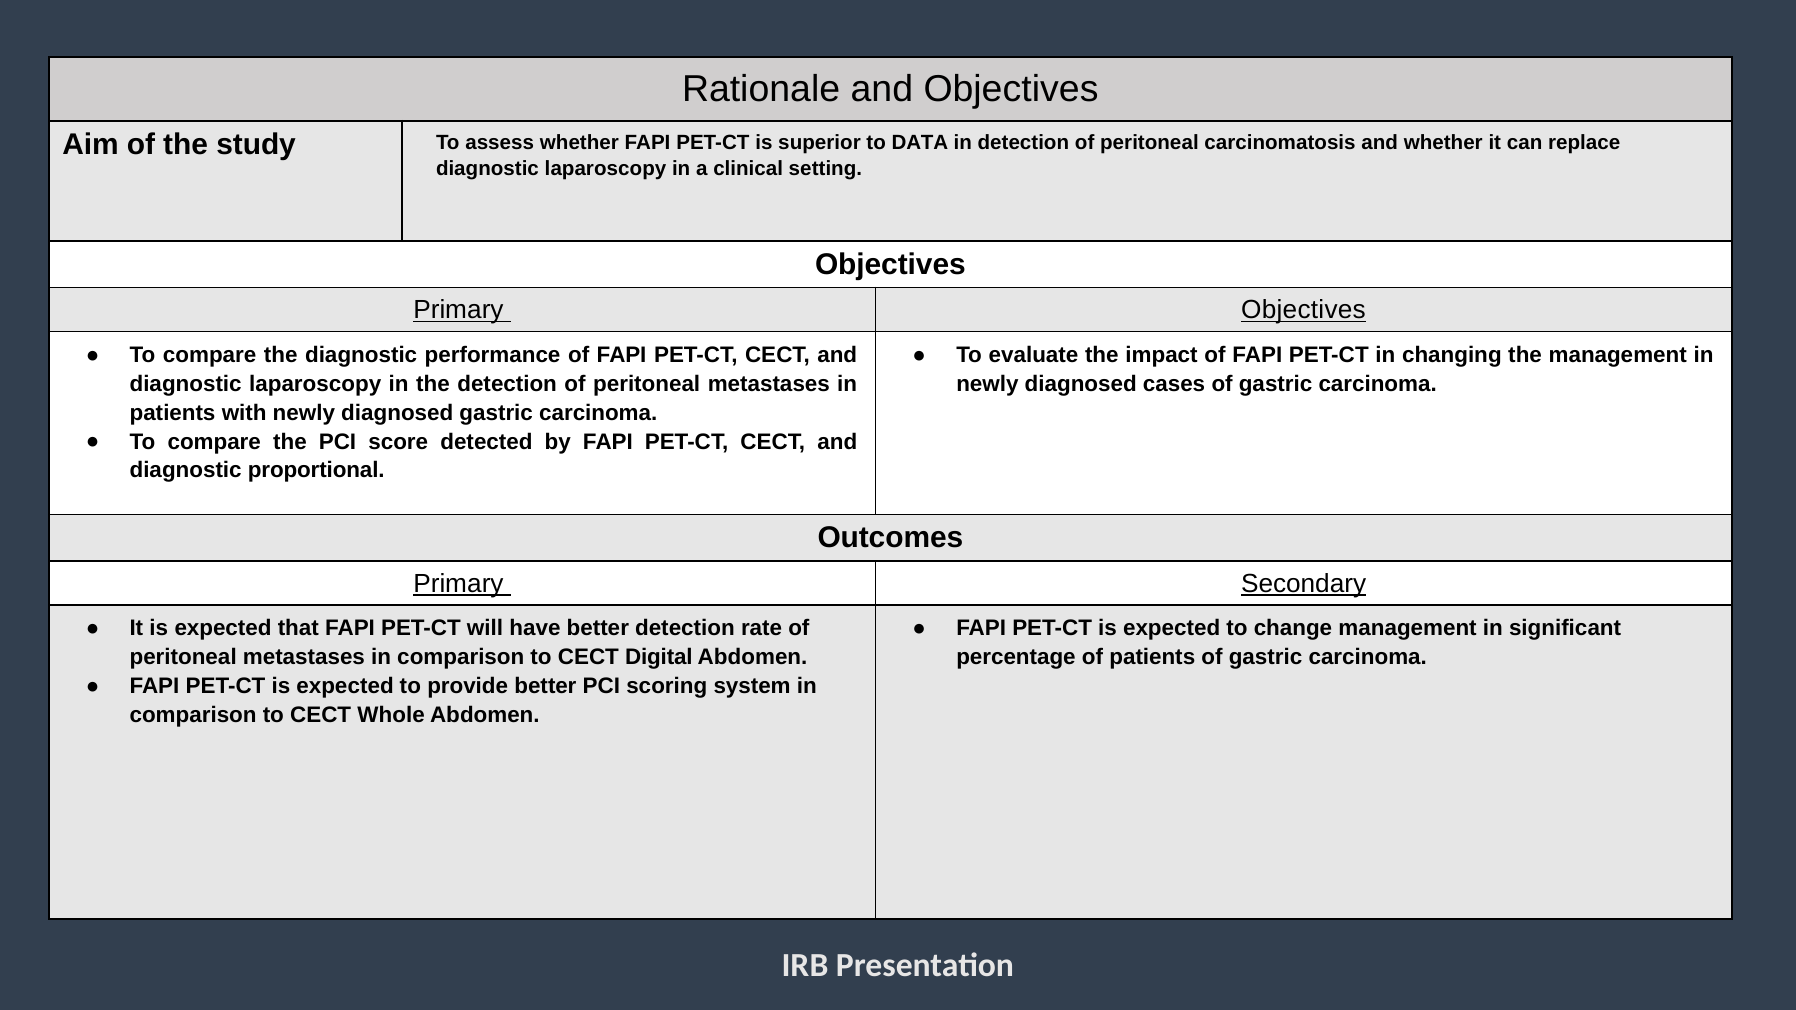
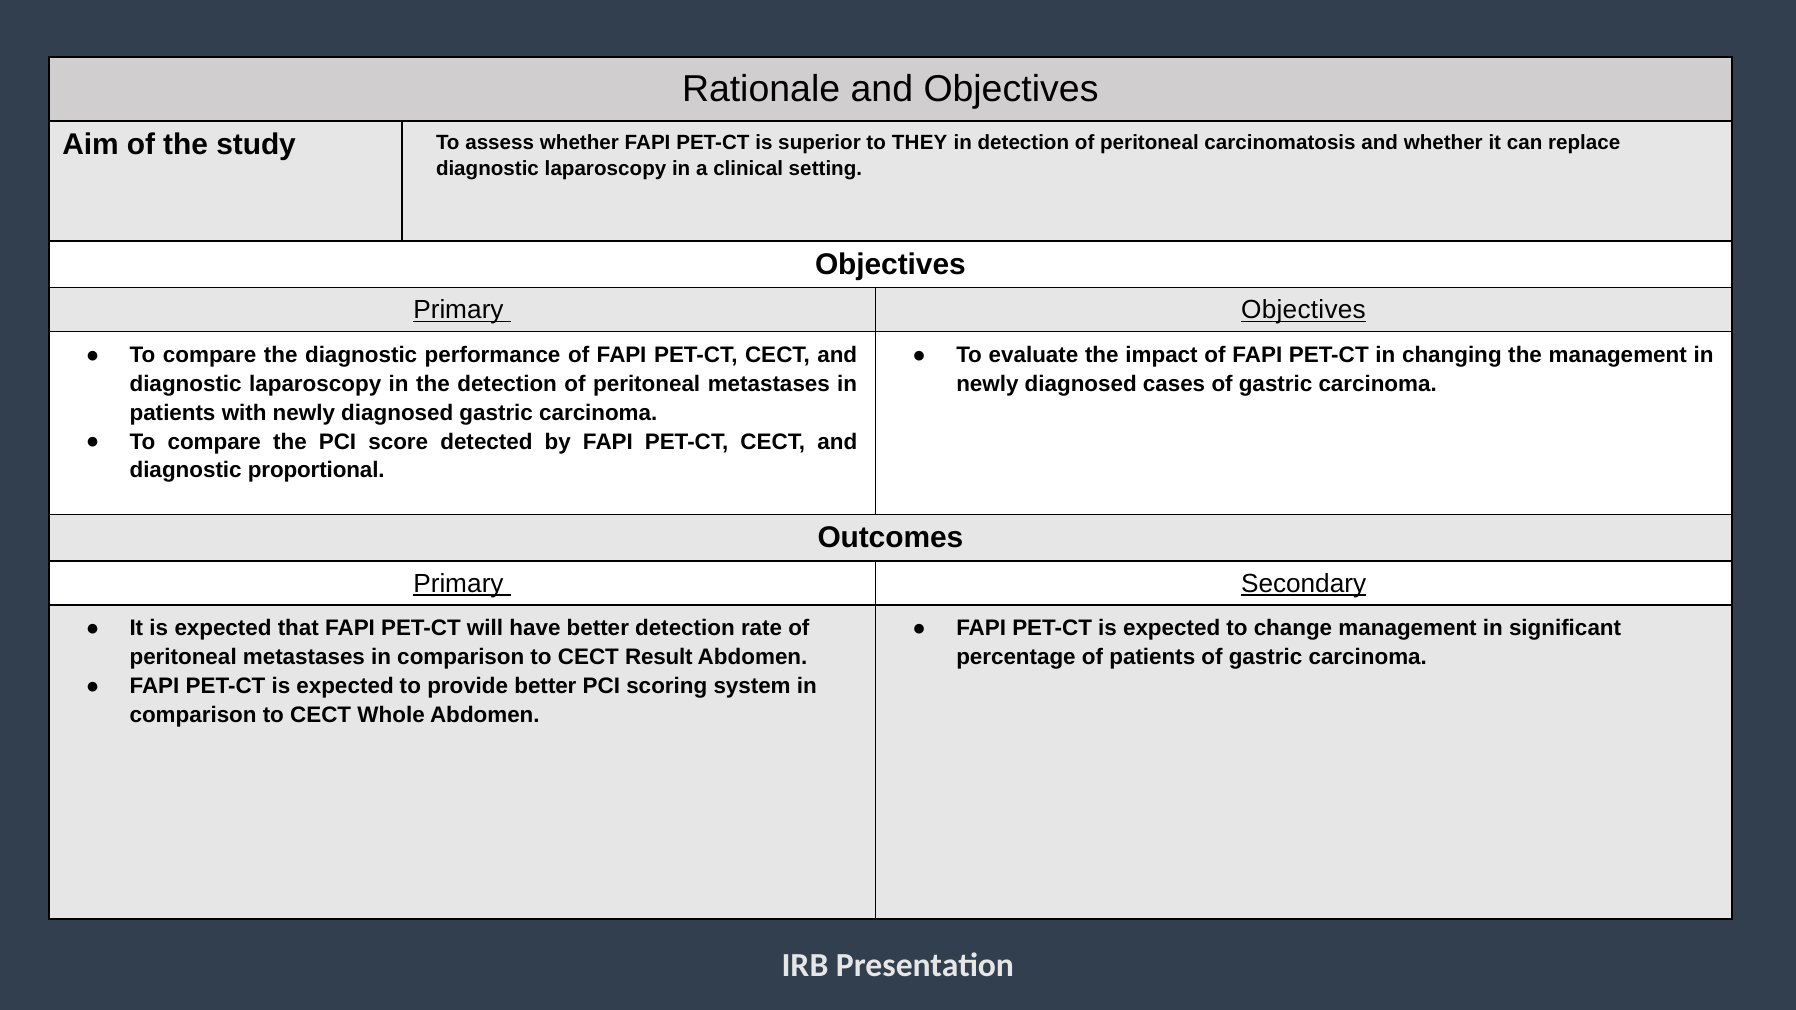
DATA: DATA -> THEY
Digital: Digital -> Result
